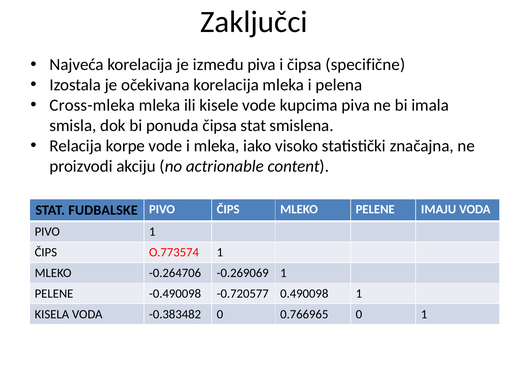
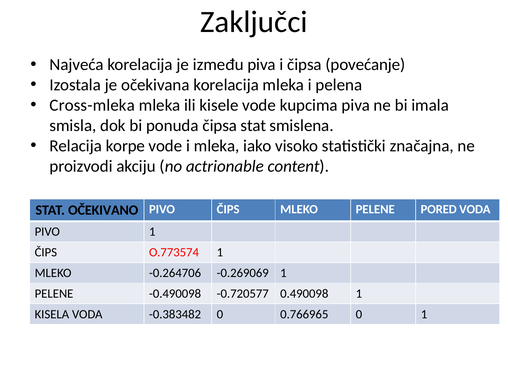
specifične: specifične -> povećanje
FUDBALSKE: FUDBALSKE -> OČEKIVANO
IMAJU: IMAJU -> PORED
